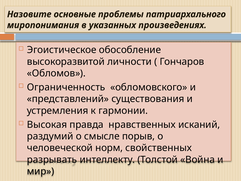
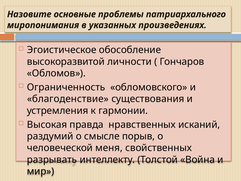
представлений: представлений -> благоденствие
норм: норм -> меня
